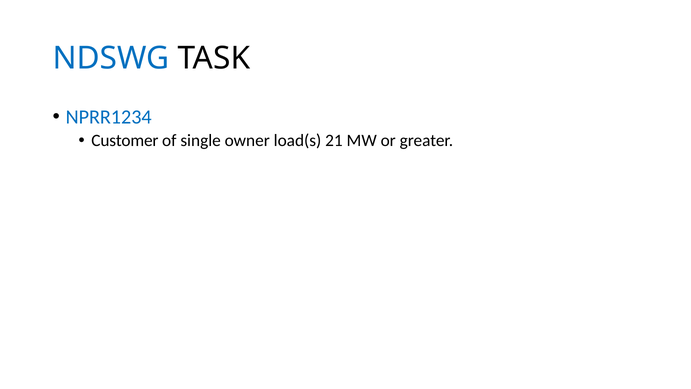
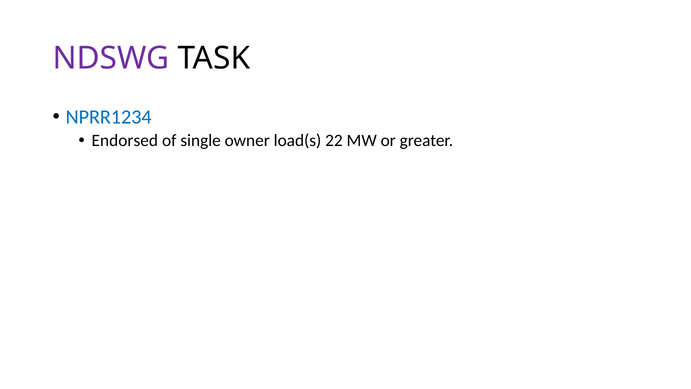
NDSWG colour: blue -> purple
Customer: Customer -> Endorsed
21: 21 -> 22
